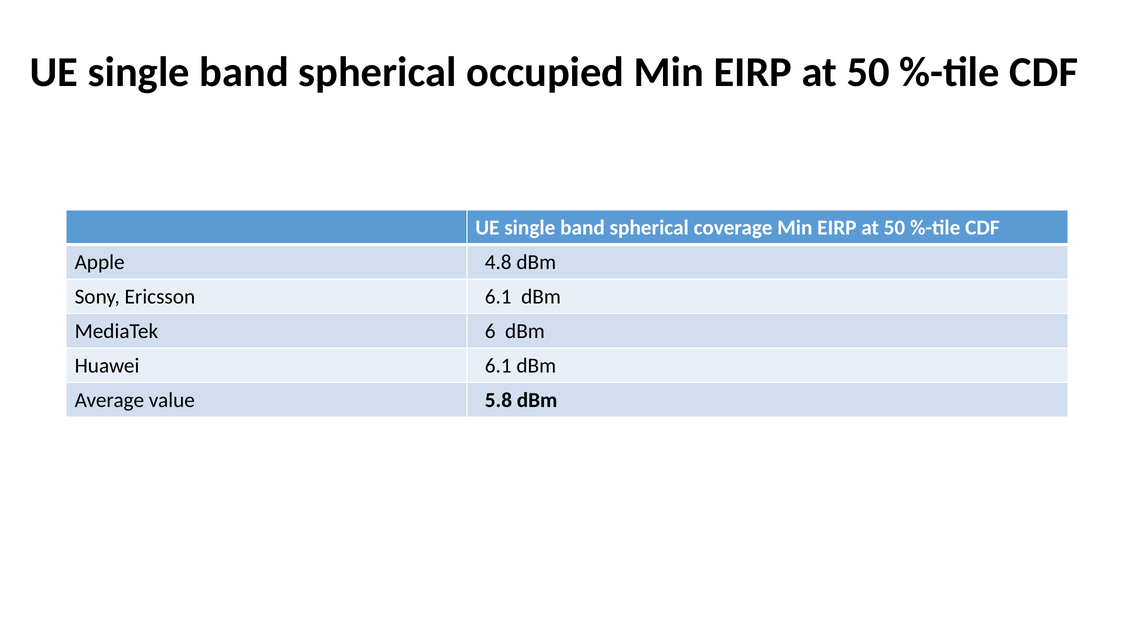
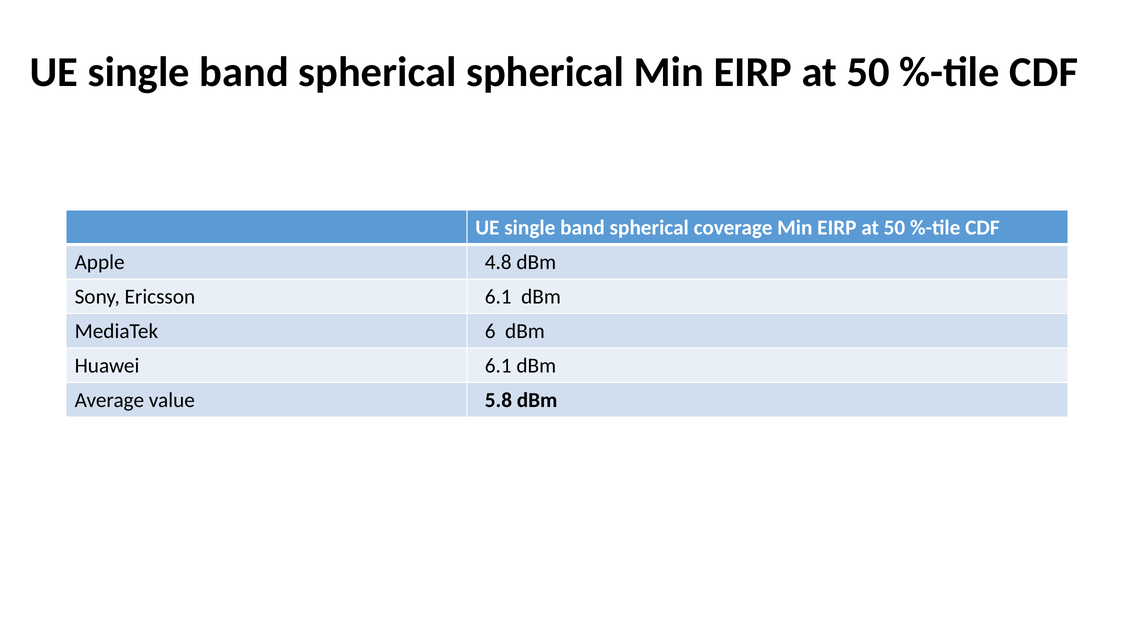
spherical occupied: occupied -> spherical
